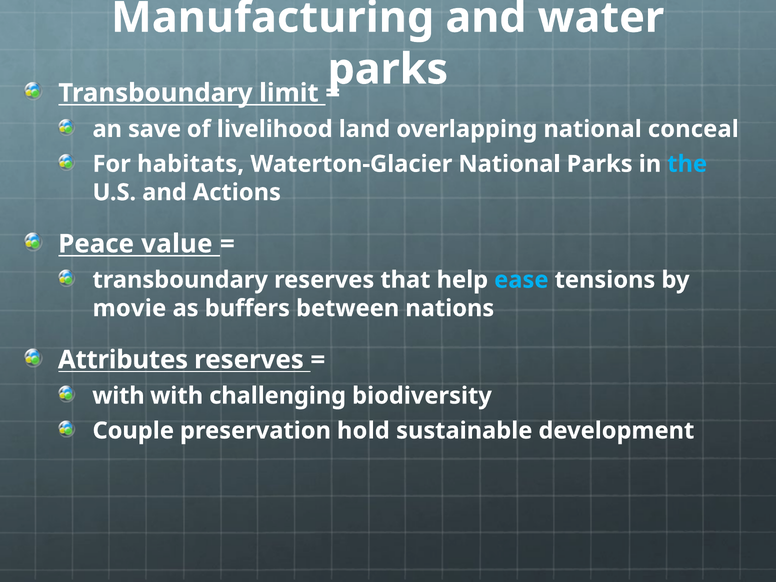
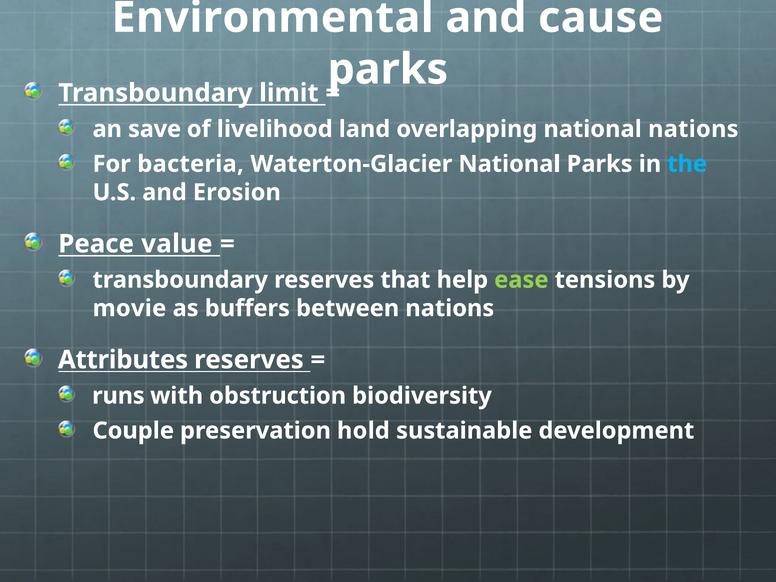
Manufacturing: Manufacturing -> Environmental
water: water -> cause
national conceal: conceal -> nations
habitats: habitats -> bacteria
Actions: Actions -> Erosion
ease colour: light blue -> light green
with at (118, 396): with -> runs
challenging: challenging -> obstruction
